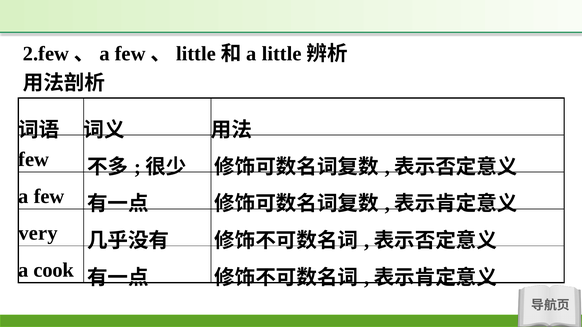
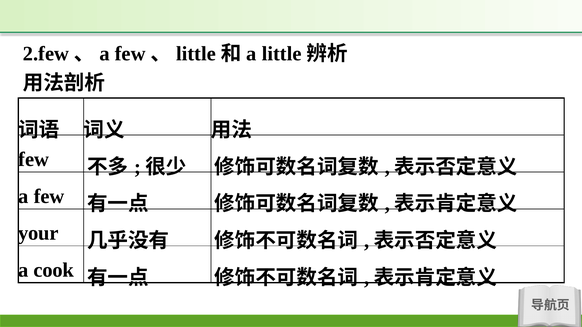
very: very -> your
